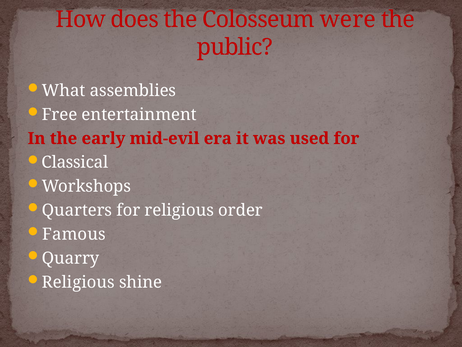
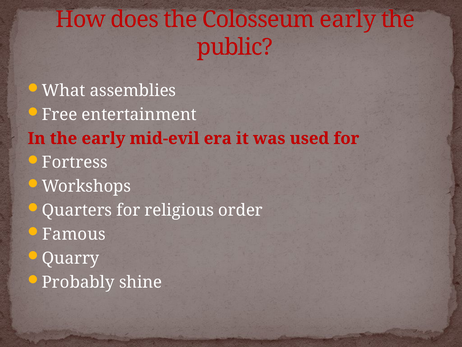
Colosseum were: were -> early
Classical: Classical -> Fortress
Religious at (78, 282): Religious -> Probably
